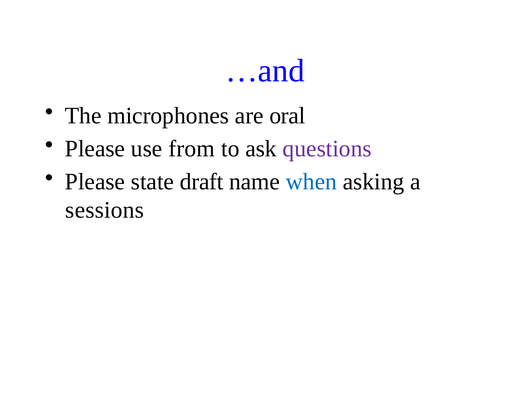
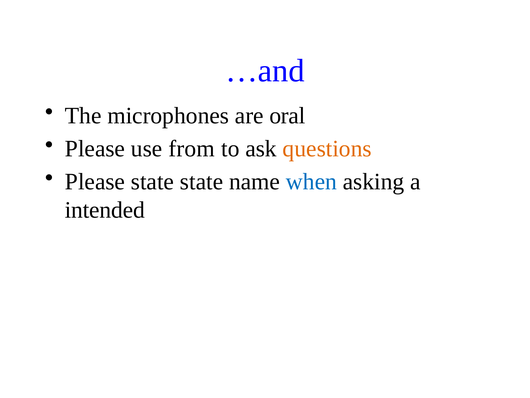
questions colour: purple -> orange
state draft: draft -> state
sessions: sessions -> intended
